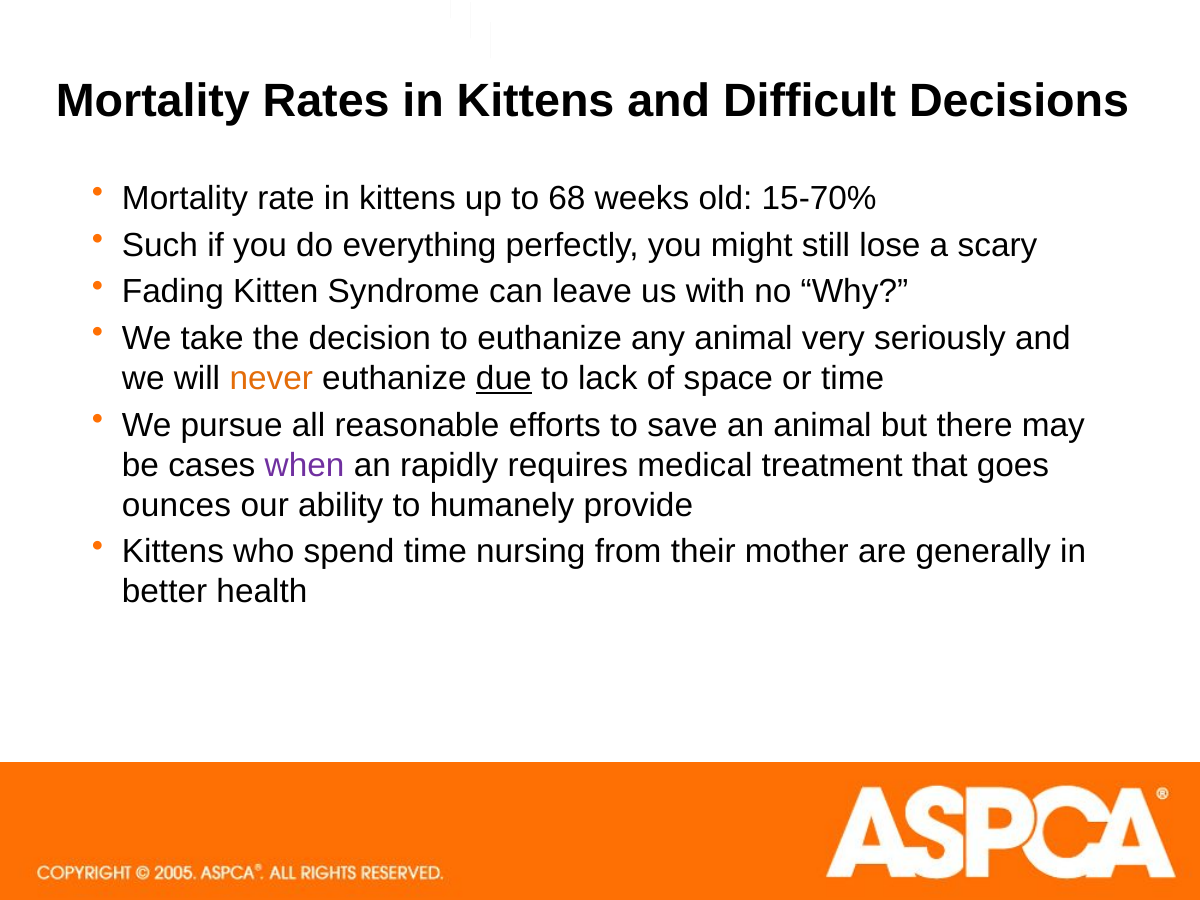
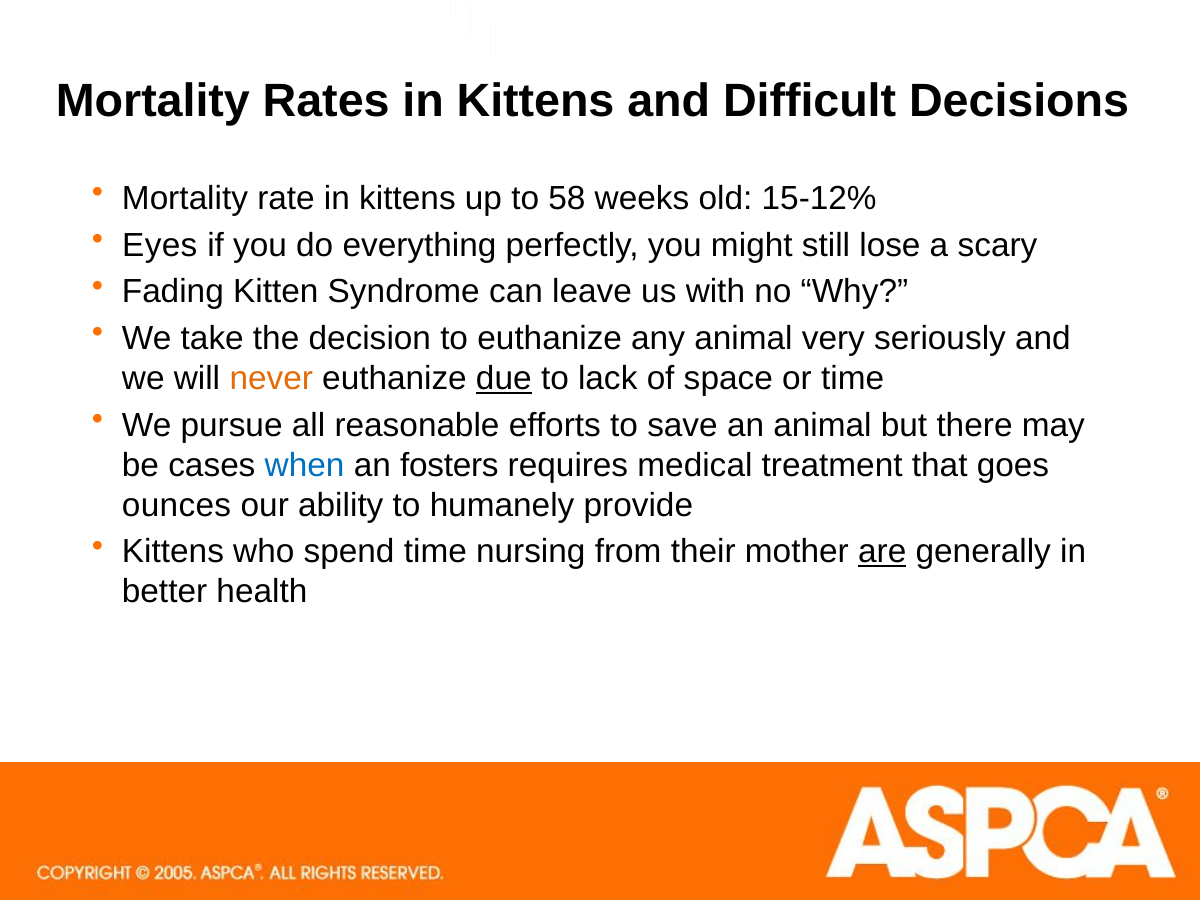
68: 68 -> 58
15-70%: 15-70% -> 15-12%
Such: Such -> Eyes
when colour: purple -> blue
rapidly: rapidly -> fosters
are underline: none -> present
